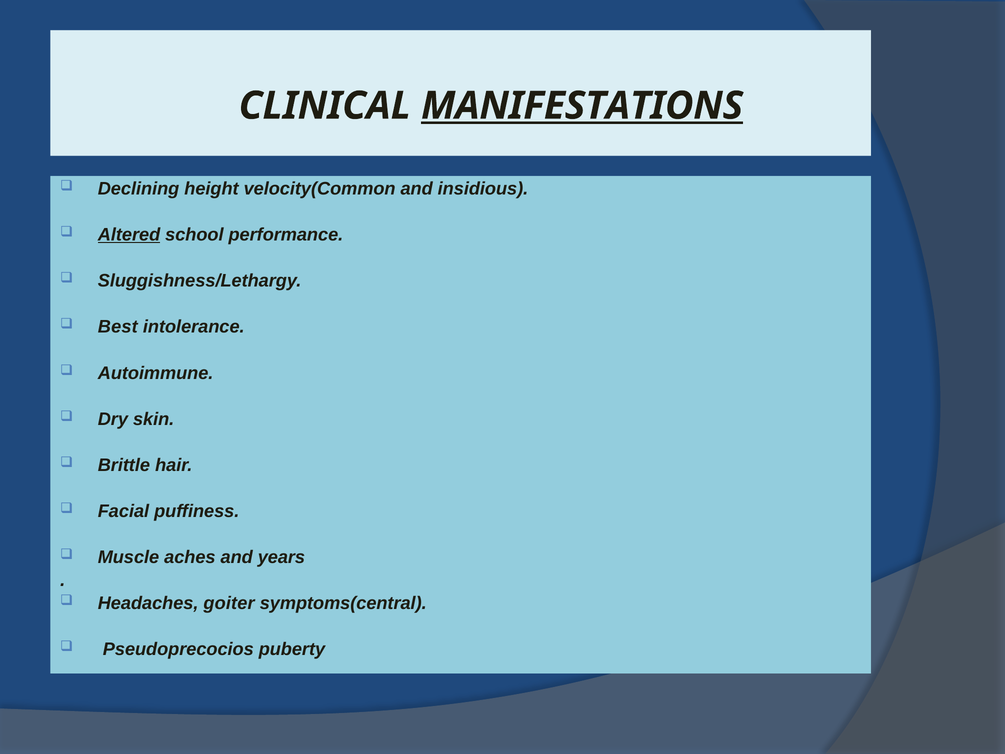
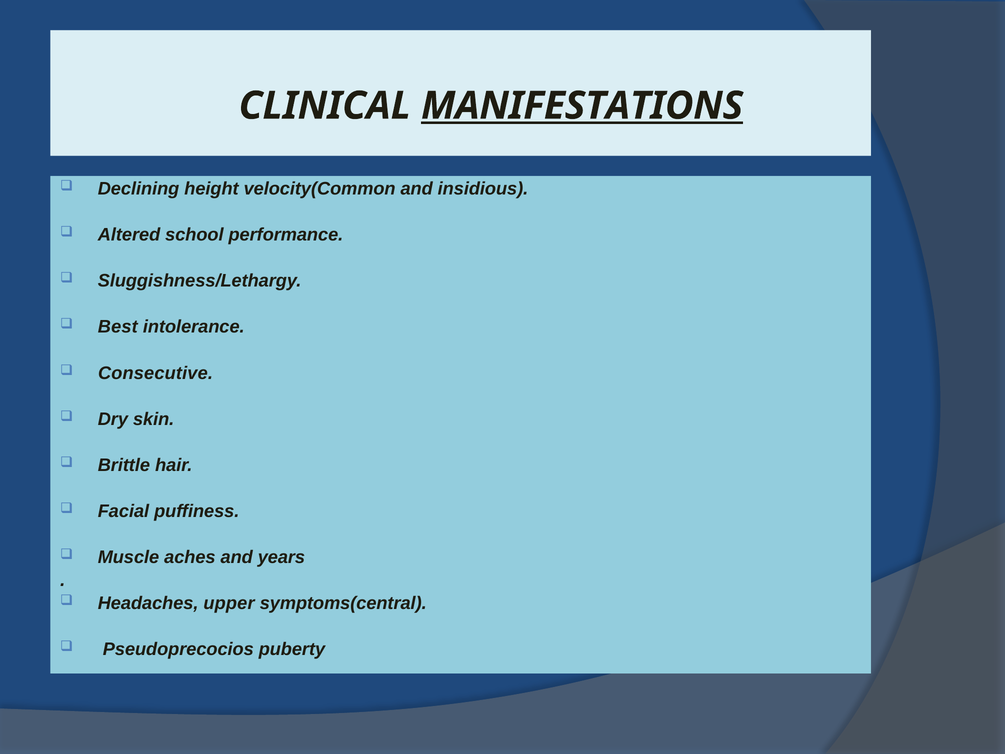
Altered underline: present -> none
Autoimmune: Autoimmune -> Consecutive
goiter: goiter -> upper
